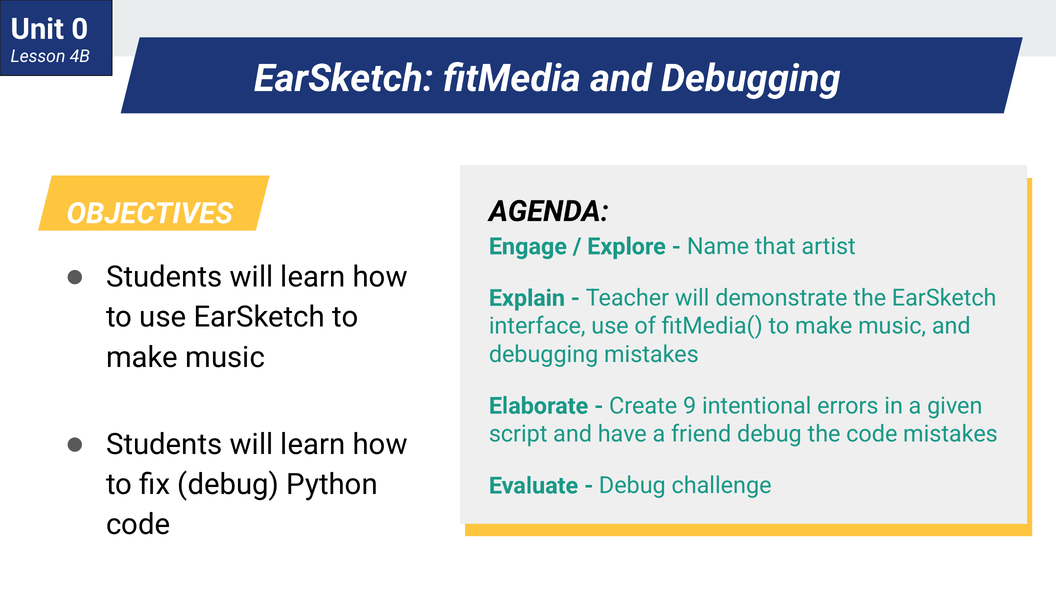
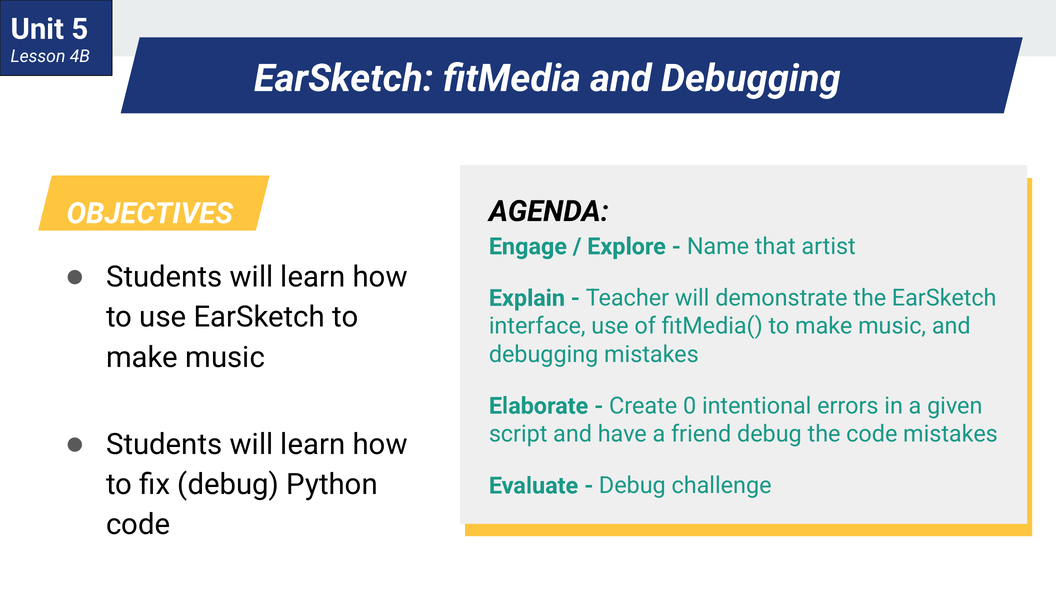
0: 0 -> 5
9: 9 -> 0
